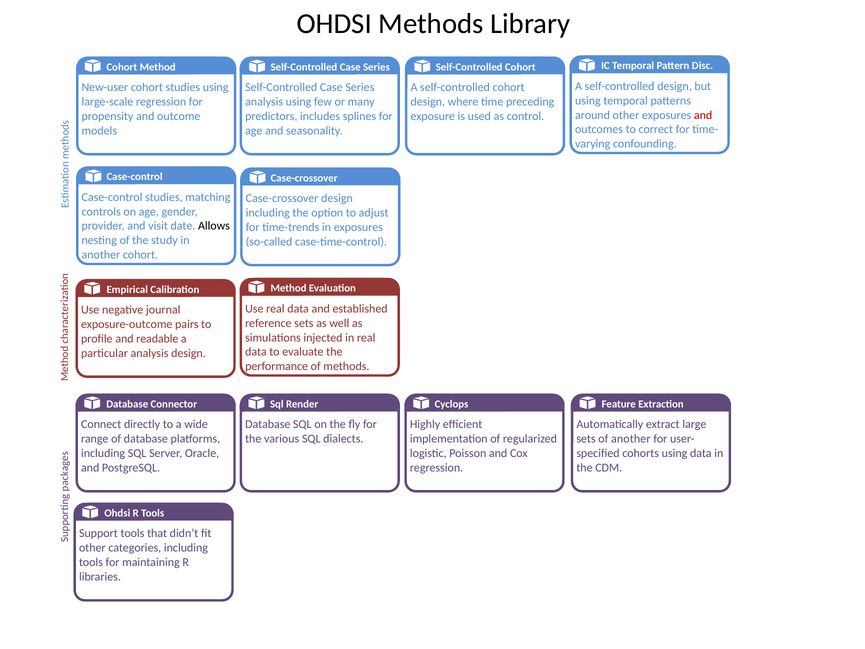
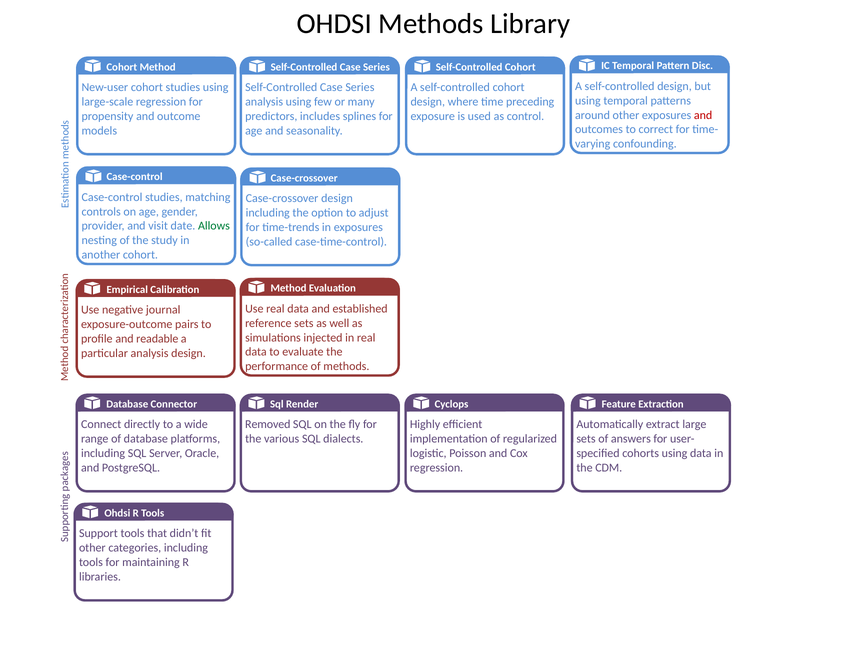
Allows colour: black -> green
Database at (268, 424): Database -> Removed
of another: another -> answers
